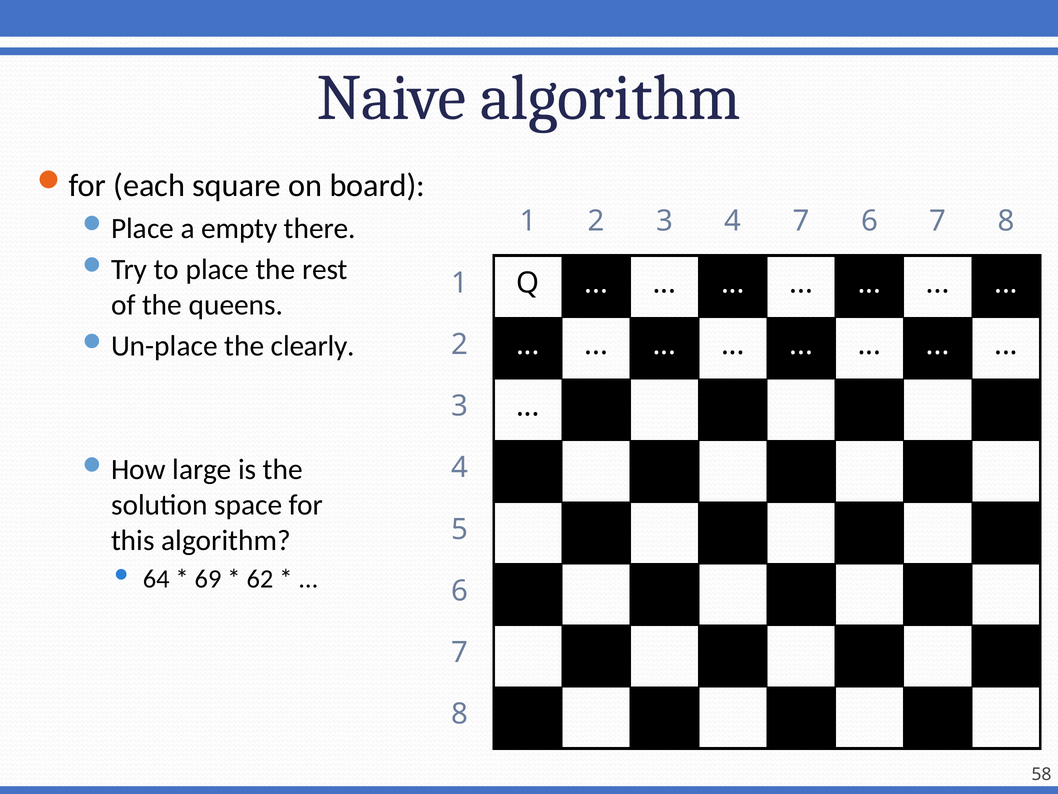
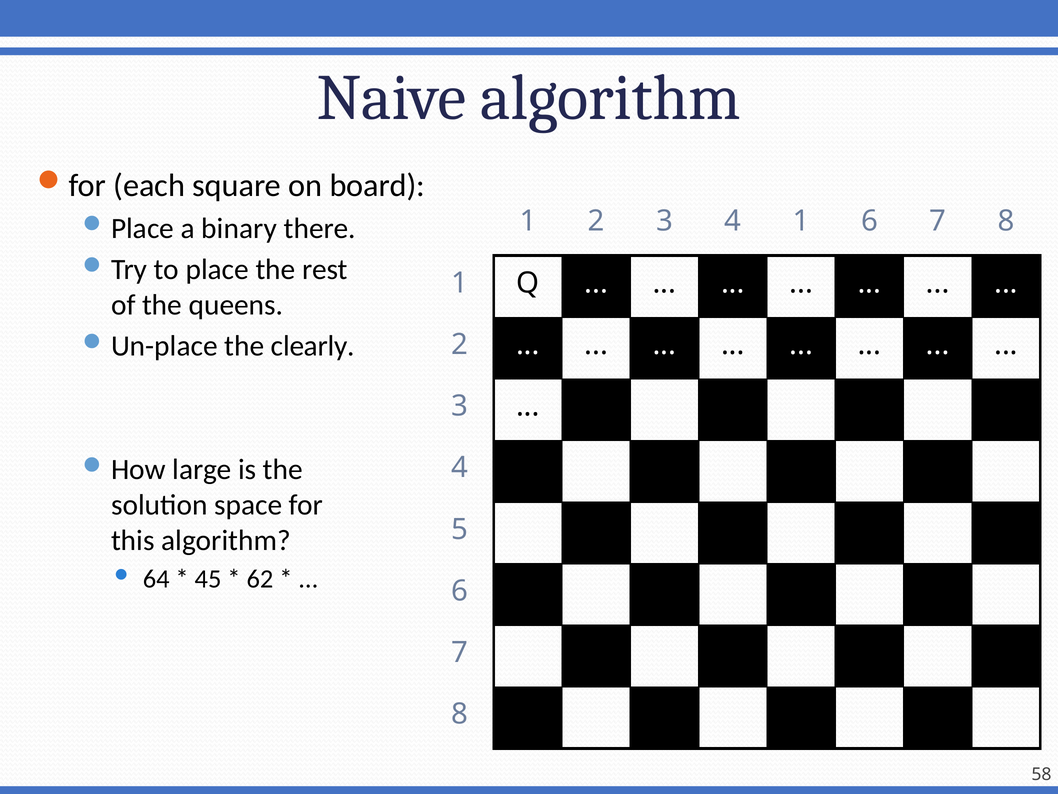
4 7: 7 -> 1
empty: empty -> binary
69: 69 -> 45
